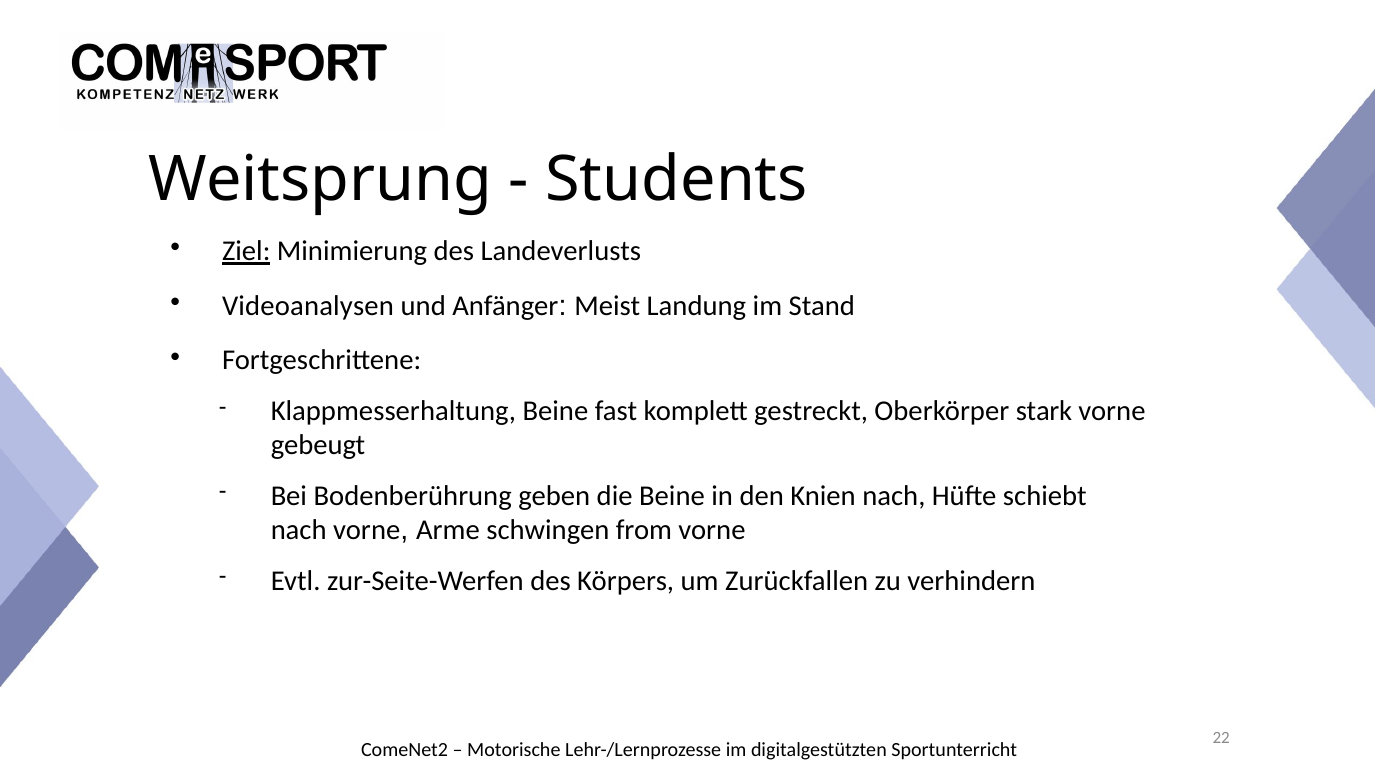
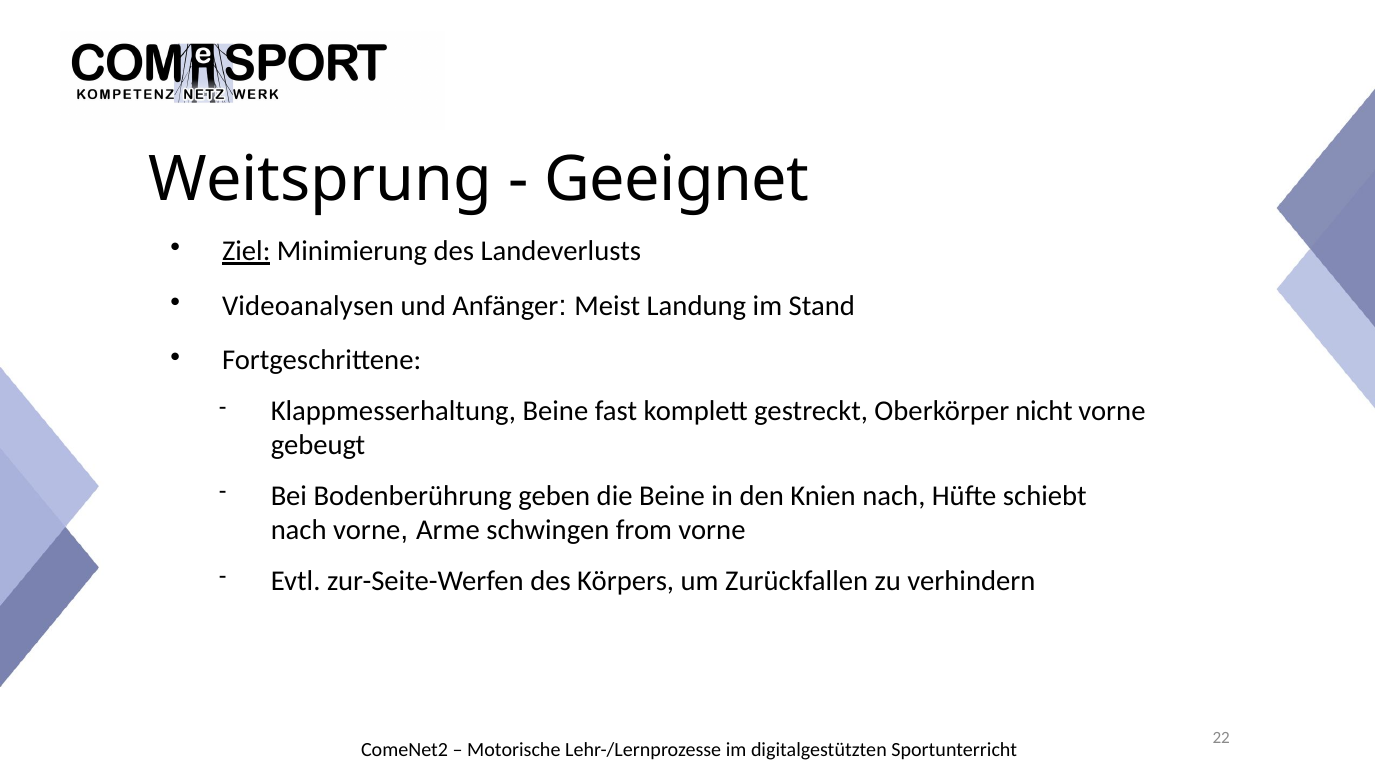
Students: Students -> Geeignet
stark: stark -> nicht
